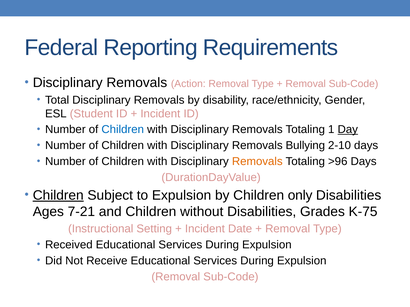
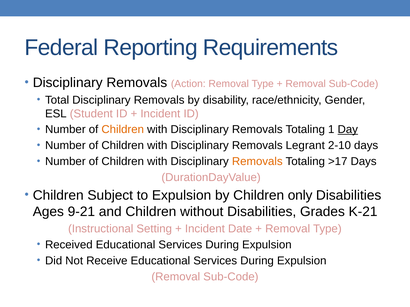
Children at (123, 130) colour: blue -> orange
Bullying: Bullying -> Legrant
>96: >96 -> >17
Children at (58, 196) underline: present -> none
7-21: 7-21 -> 9-21
K-75: K-75 -> K-21
